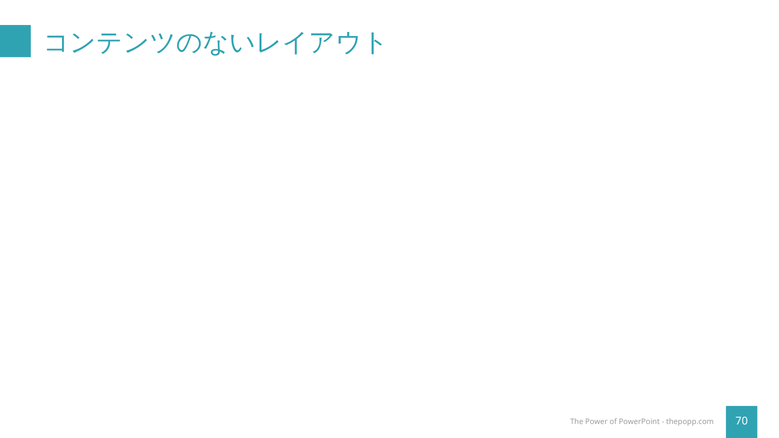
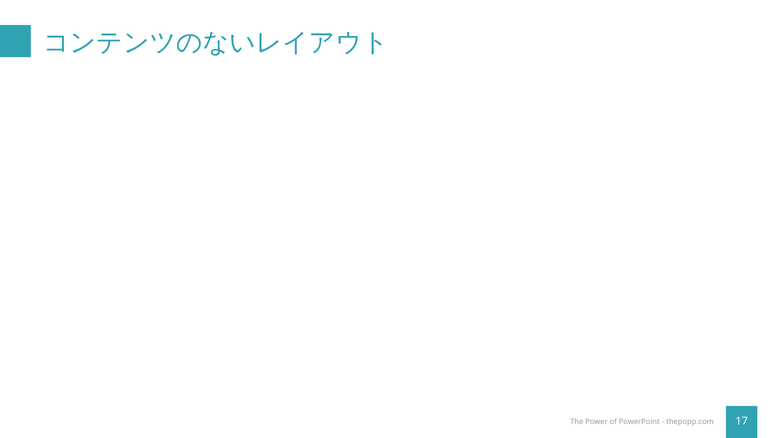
70: 70 -> 17
